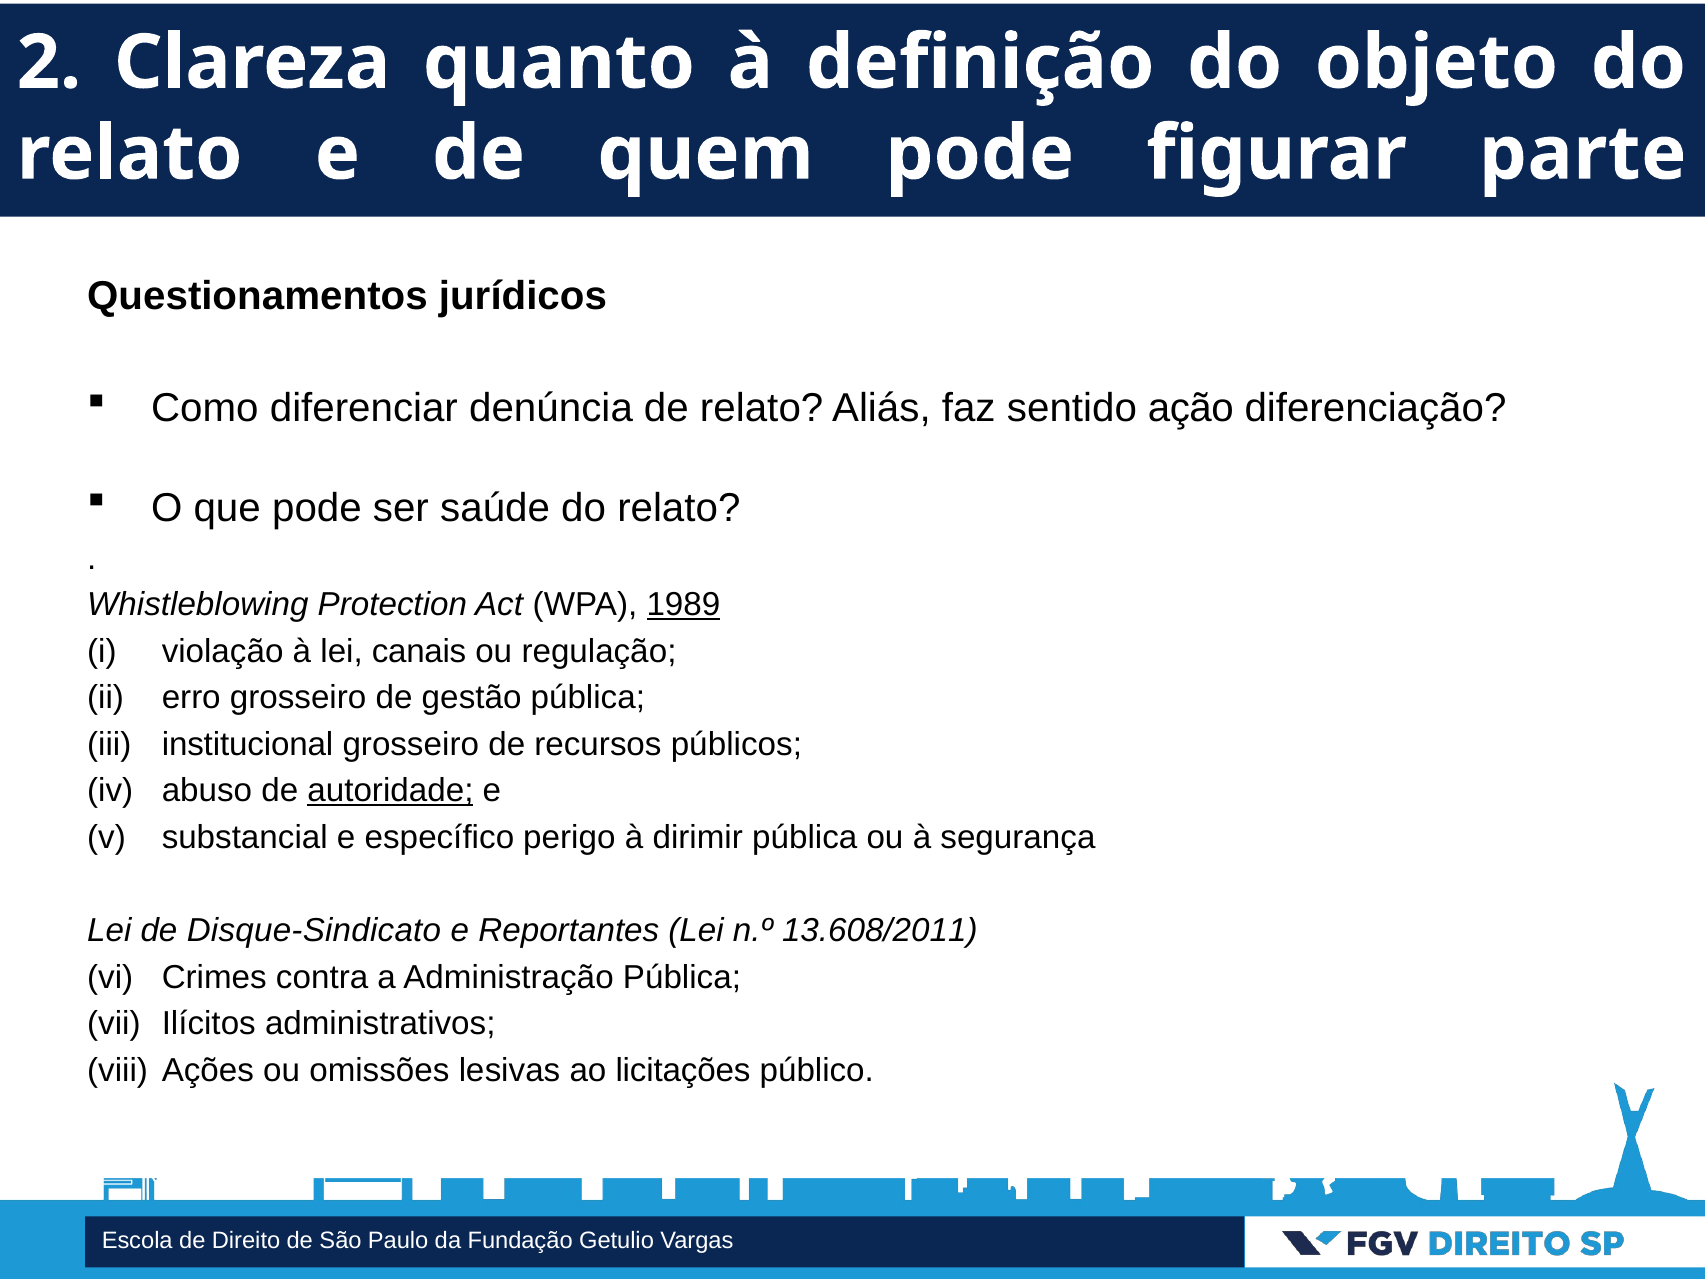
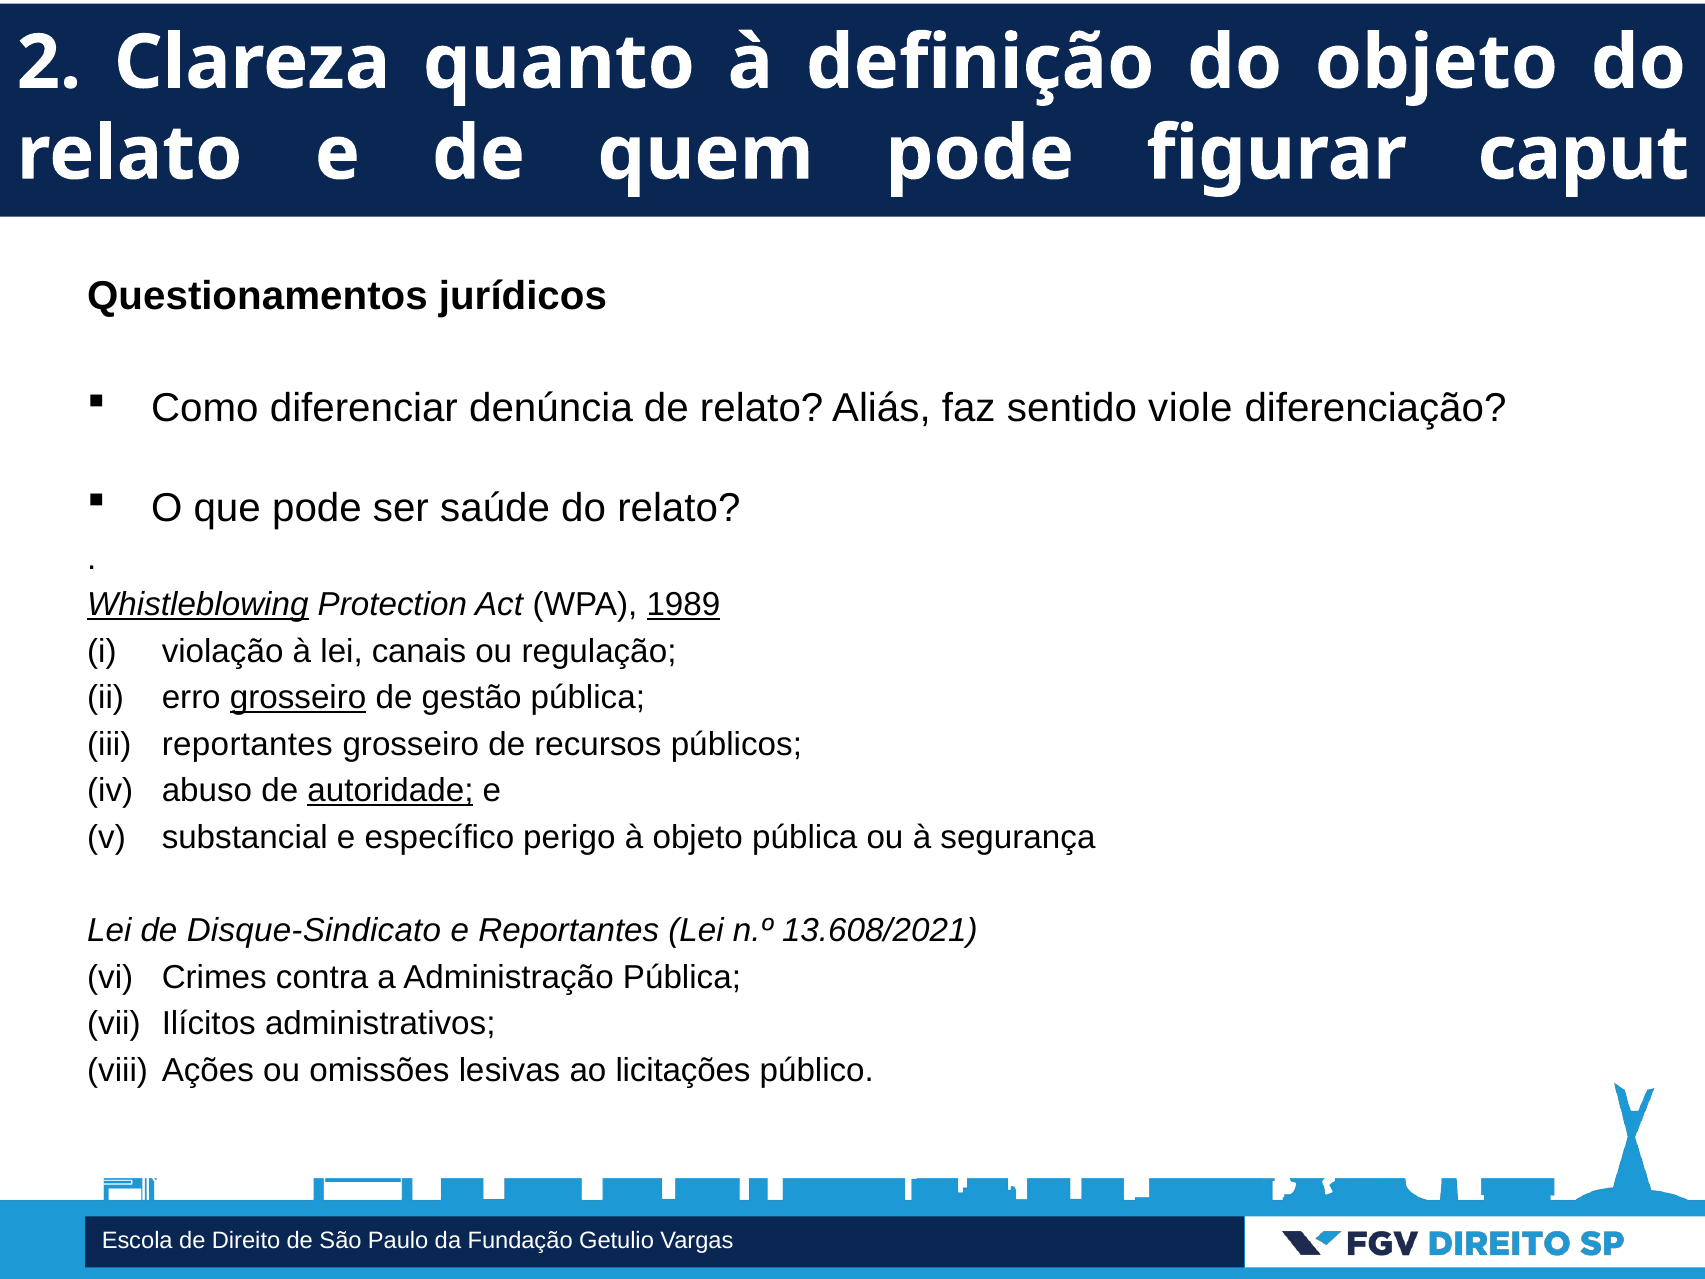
parte: parte -> caput
ação: ação -> viole
Whistleblowing underline: none -> present
grosseiro at (298, 698) underline: none -> present
institucional at (248, 744): institucional -> reportantes
à dirimir: dirimir -> objeto
13.608/2011: 13.608/2011 -> 13.608/2021
